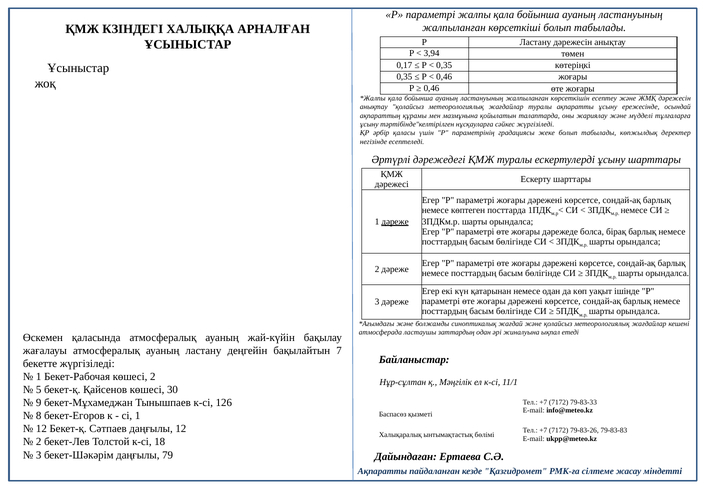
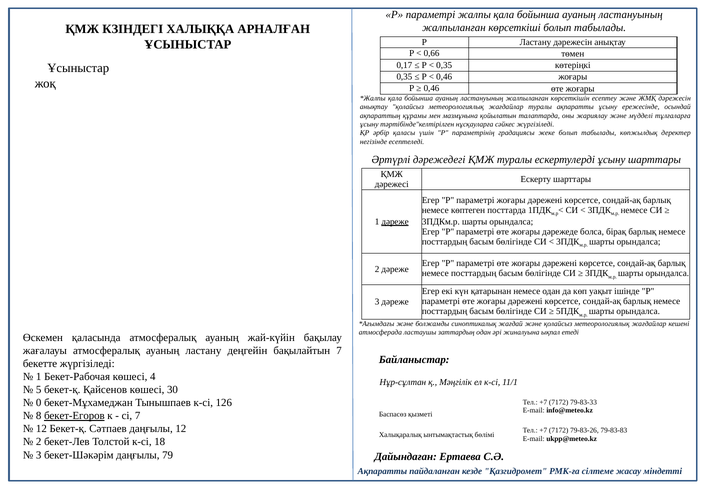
3,94: 3,94 -> 0,66
көшесі 2: 2 -> 4
9: 9 -> 0
бекет-Егоров underline: none -> present
сі 1: 1 -> 7
